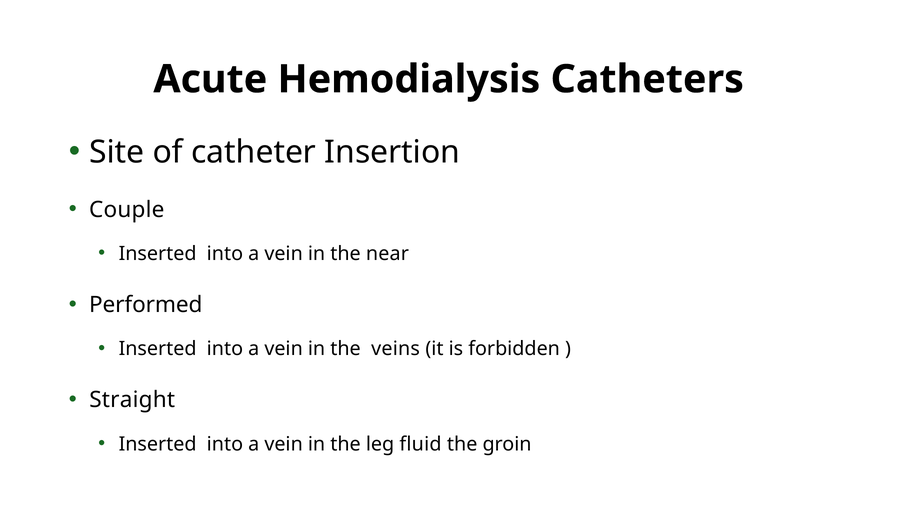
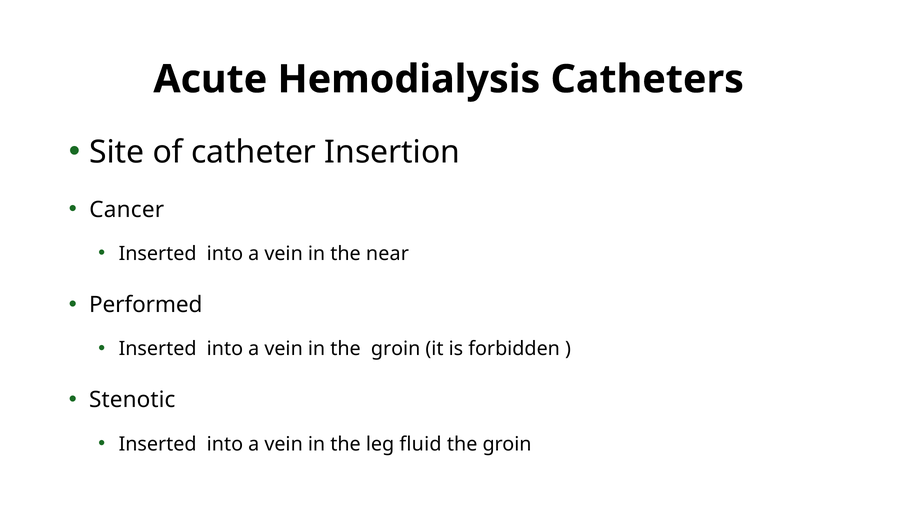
Couple: Couple -> Cancer
in the veins: veins -> groin
Straight: Straight -> Stenotic
